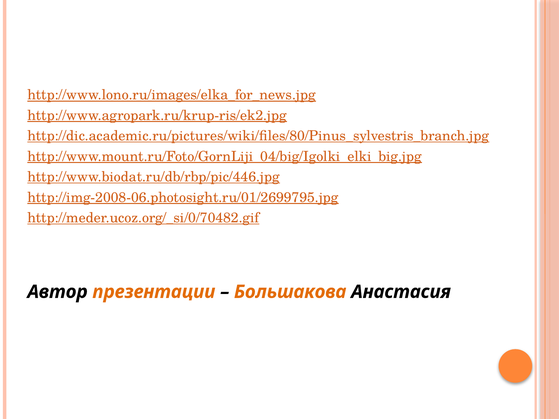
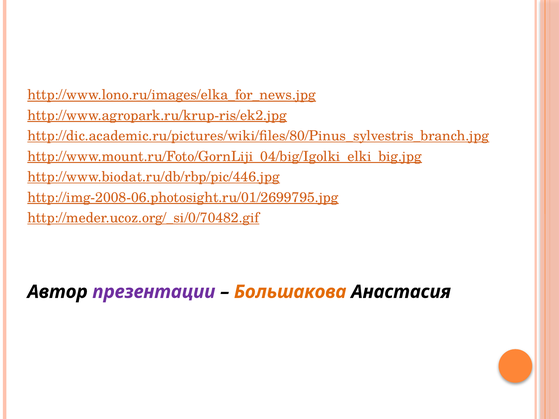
презентации colour: orange -> purple
